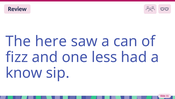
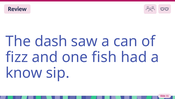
here: here -> dash
less: less -> fish
